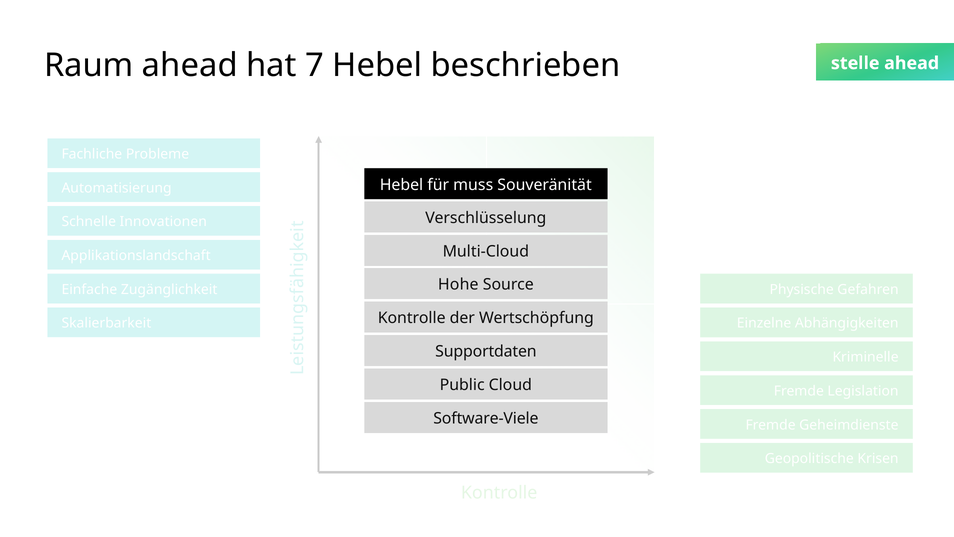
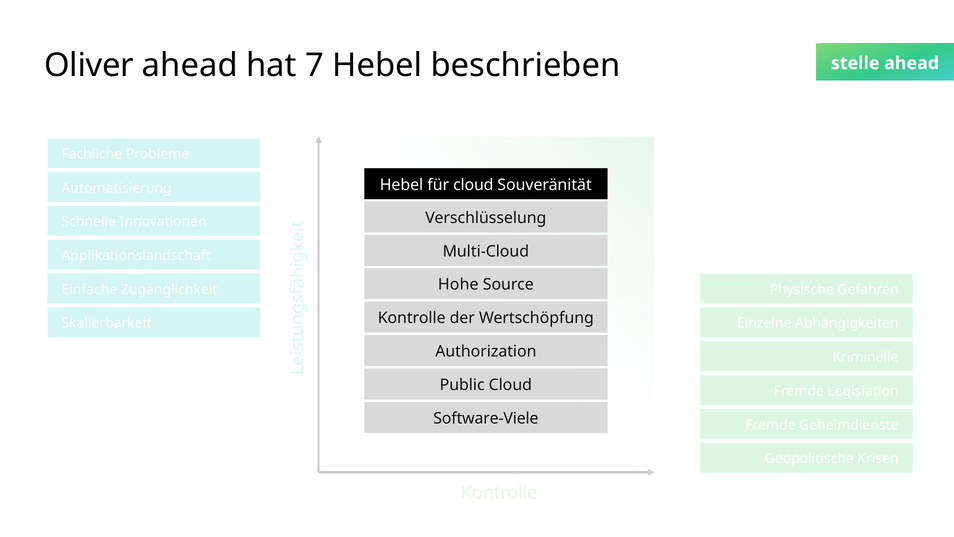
Raum: Raum -> Oliver
für muss: muss -> cloud
Supportdaten: Supportdaten -> Authorization
